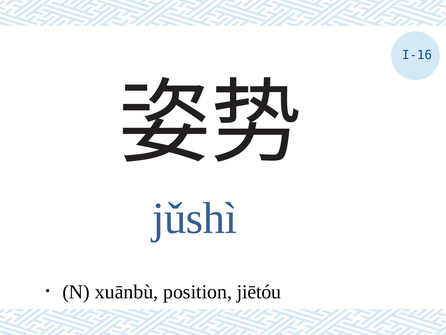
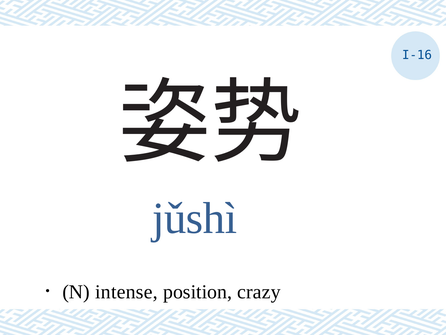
xuānbù: xuānbù -> intense
jiētóu: jiētóu -> crazy
